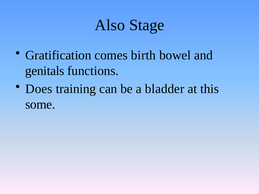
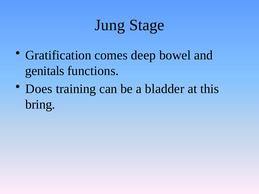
Also: Also -> Jung
birth: birth -> deep
some: some -> bring
